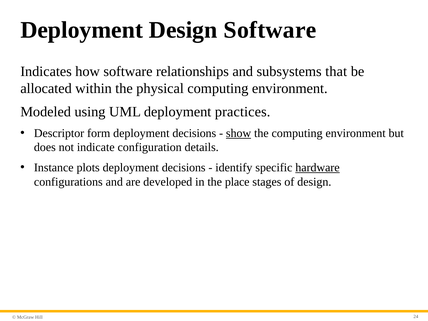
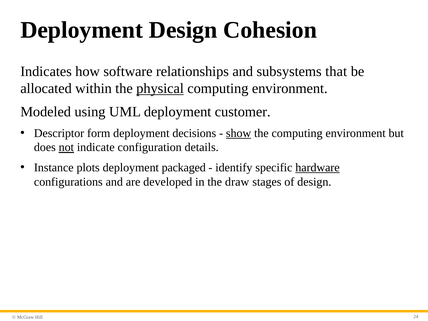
Design Software: Software -> Cohesion
physical underline: none -> present
practices: practices -> customer
not underline: none -> present
decisions at (184, 168): decisions -> packaged
place: place -> draw
